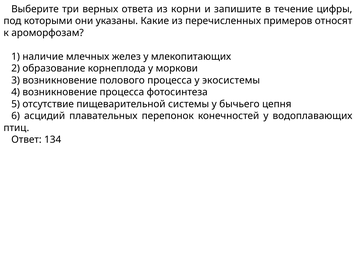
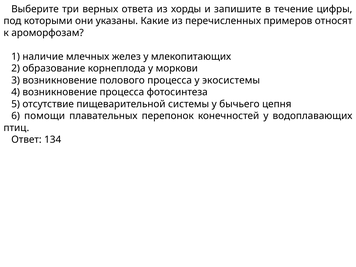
корни: корни -> хорды
асцидий: асцидий -> помощи
